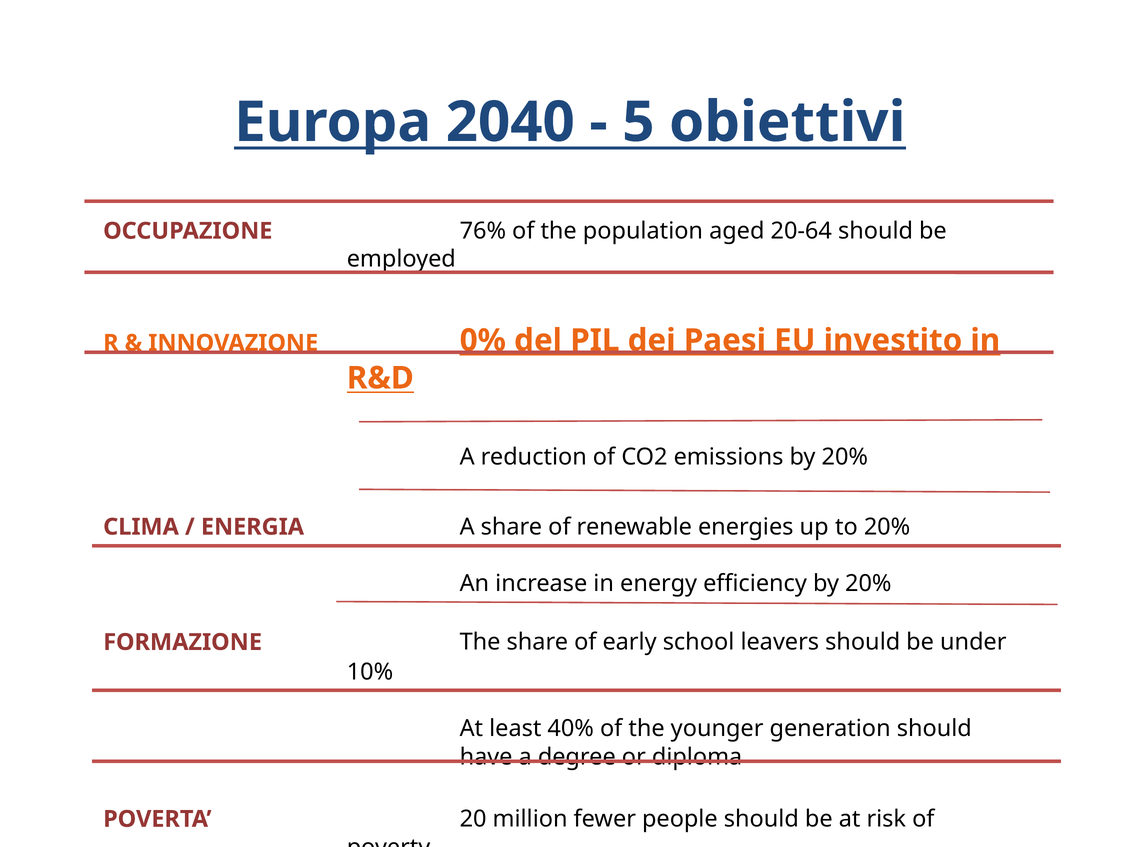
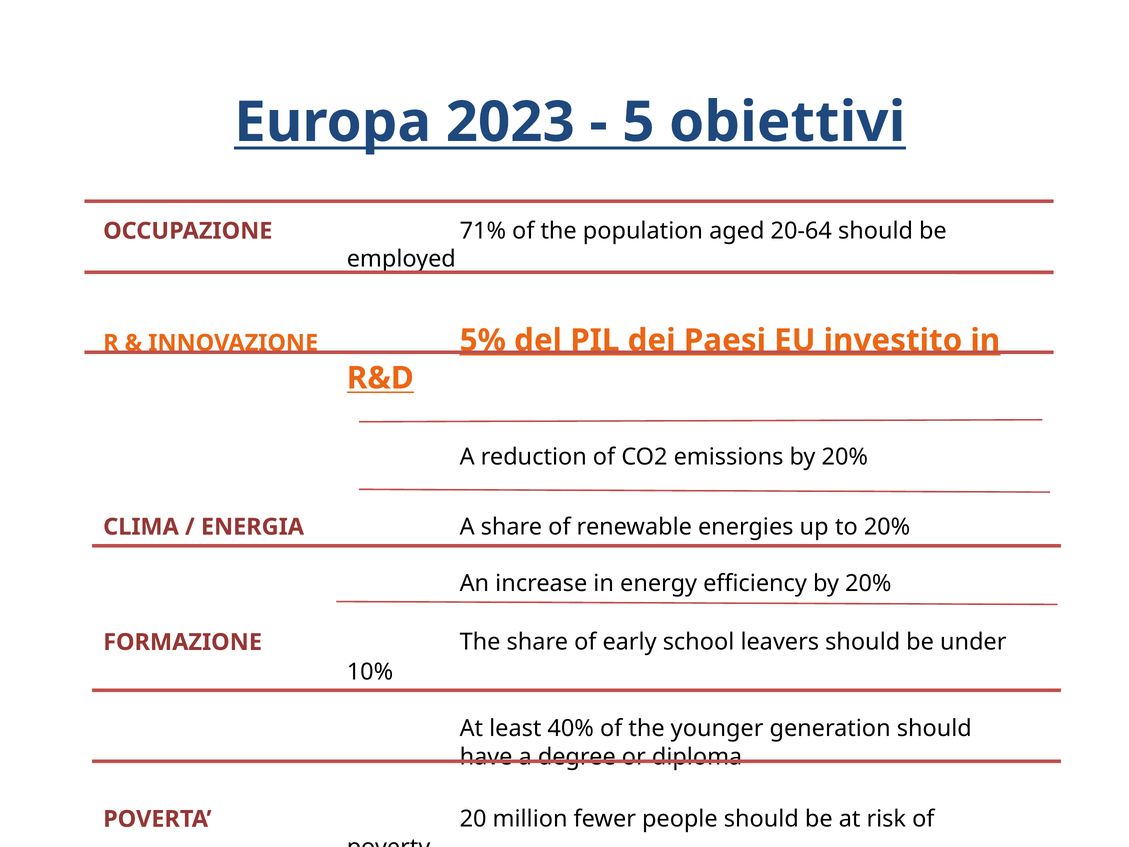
2040: 2040 -> 2023
76%: 76% -> 71%
0%: 0% -> 5%
